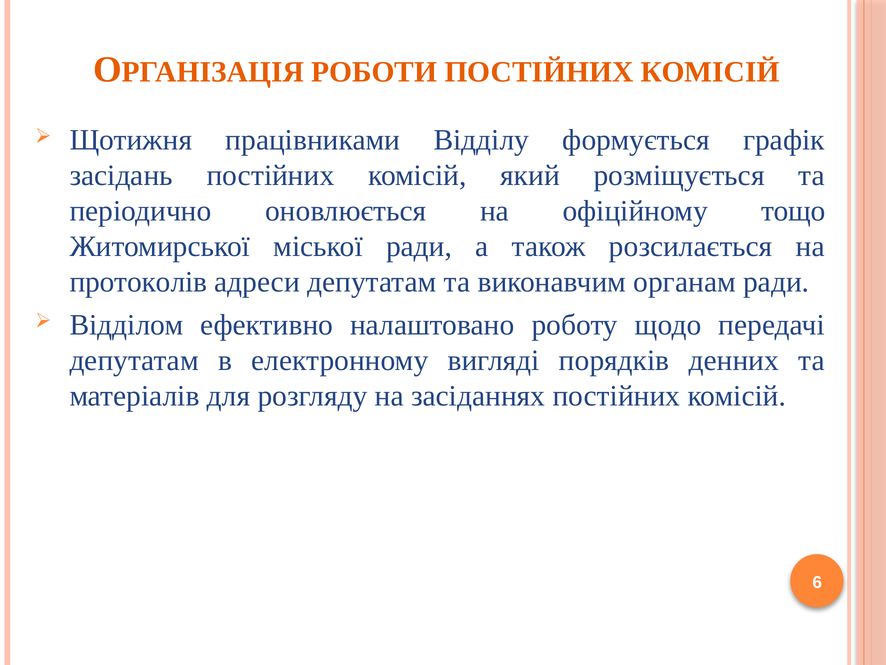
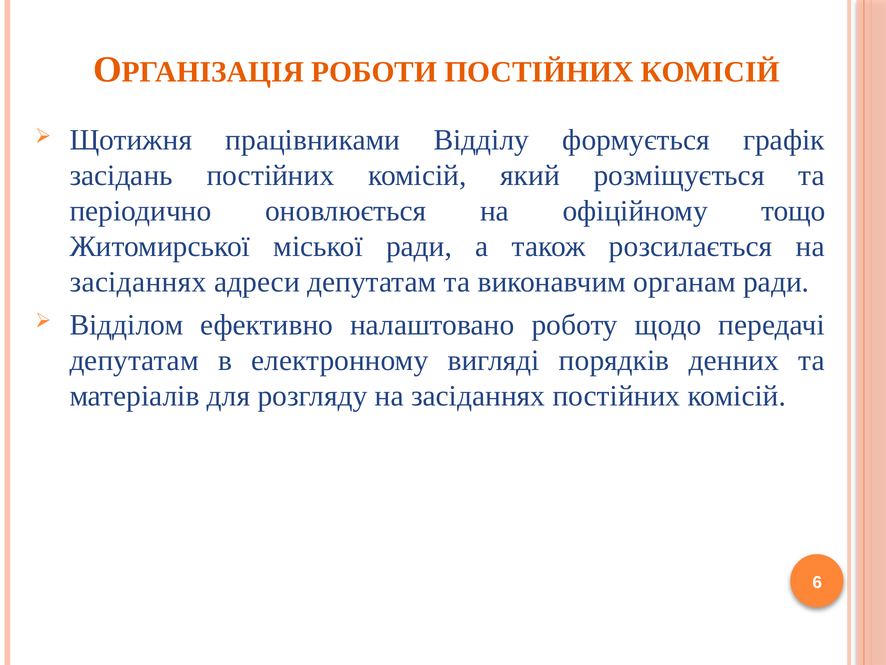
протоколів at (138, 282): протоколів -> засіданнях
